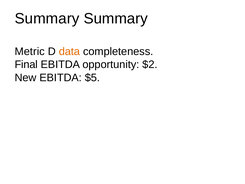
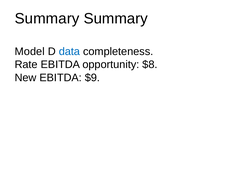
Metric: Metric -> Model
data colour: orange -> blue
Final: Final -> Rate
$2: $2 -> $8
$5: $5 -> $9
